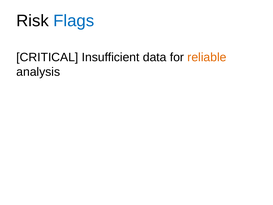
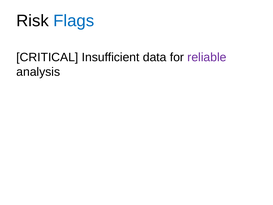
reliable colour: orange -> purple
